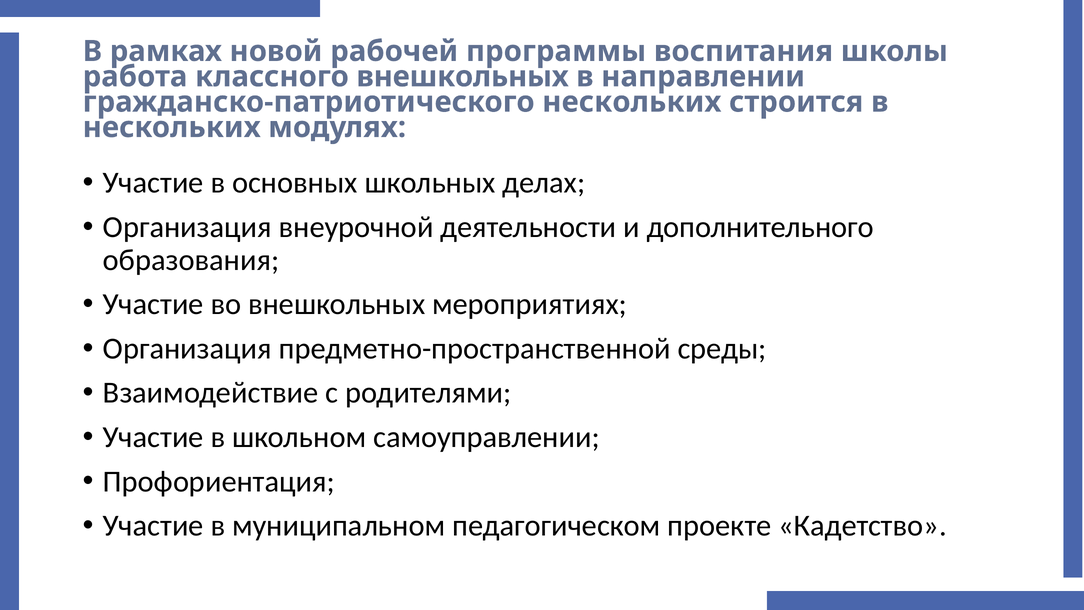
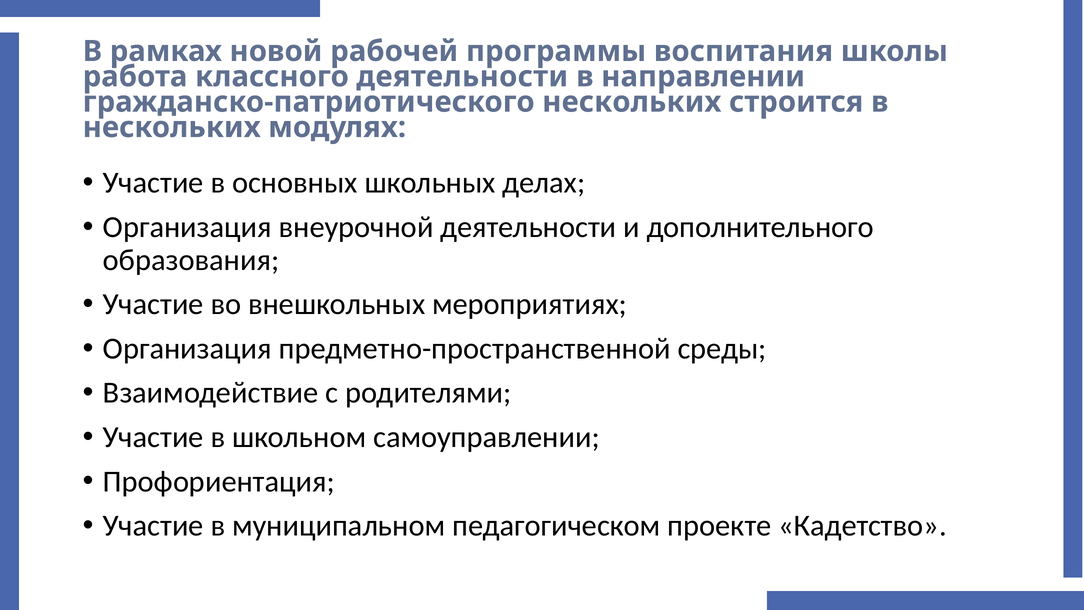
классного внешкольных: внешкольных -> деятельности
